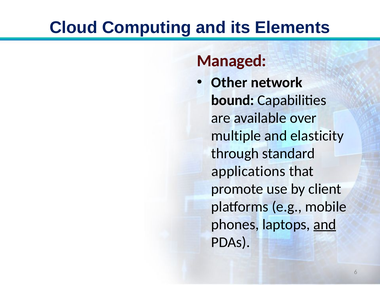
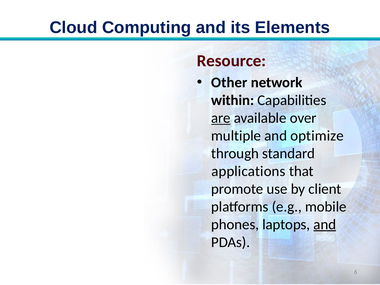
Managed: Managed -> Resource
bound: bound -> within
are underline: none -> present
elasticity: elasticity -> optimize
